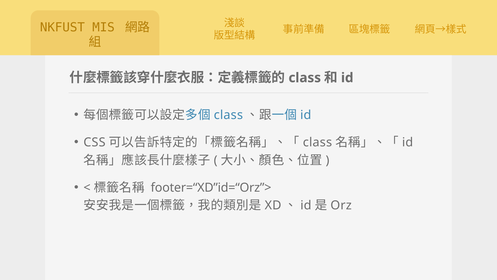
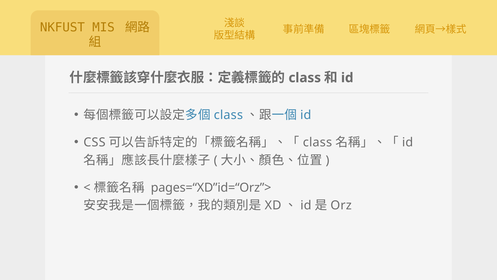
footer=“XD”id=“Orz”>: footer=“XD”id=“Orz”> -> pages=“XD”id=“Orz”>
